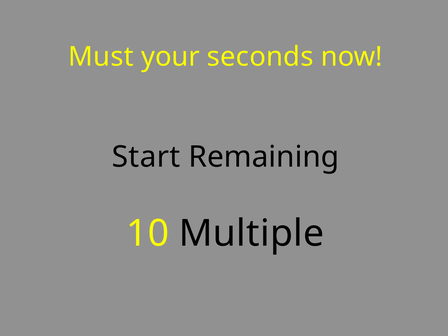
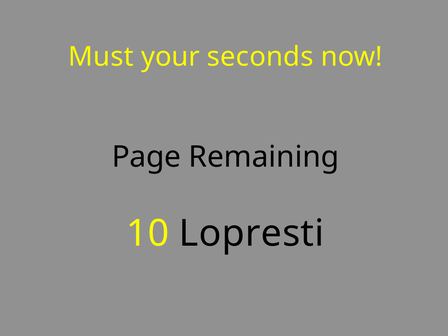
Start: Start -> Page
Multiple: Multiple -> Lopresti
